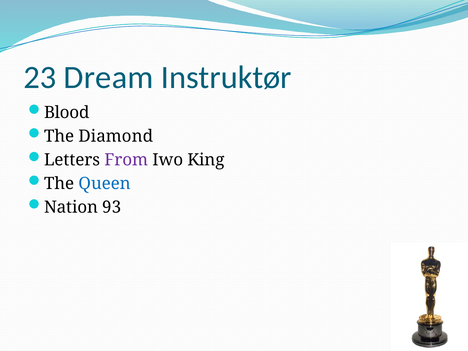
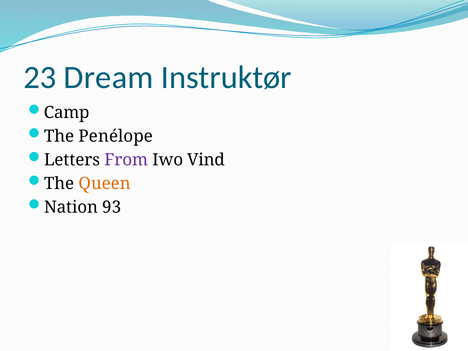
Blood: Blood -> Camp
Diamond: Diamond -> Penélope
King: King -> Vind
Queen colour: blue -> orange
